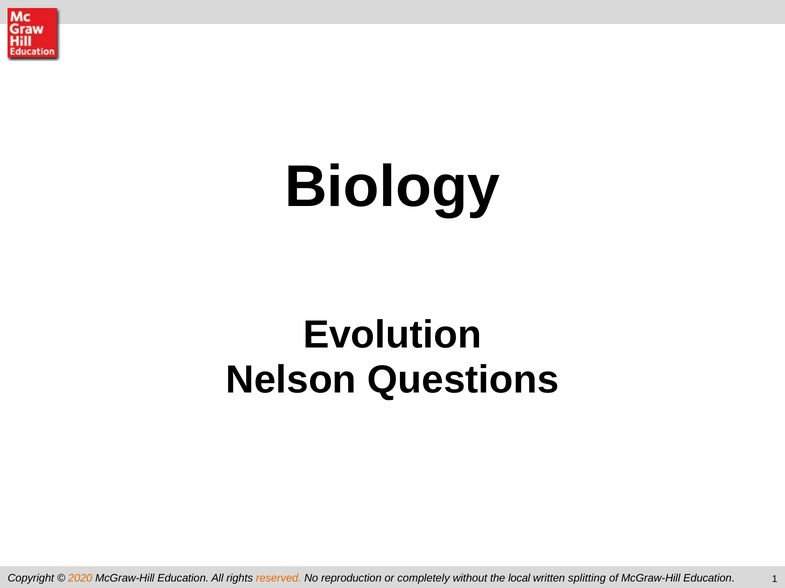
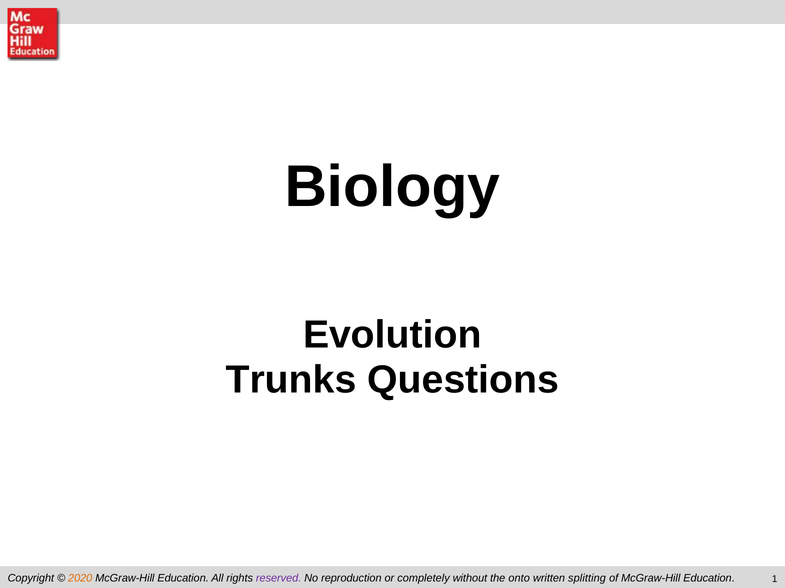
Nelson: Nelson -> Trunks
reserved colour: orange -> purple
local: local -> onto
